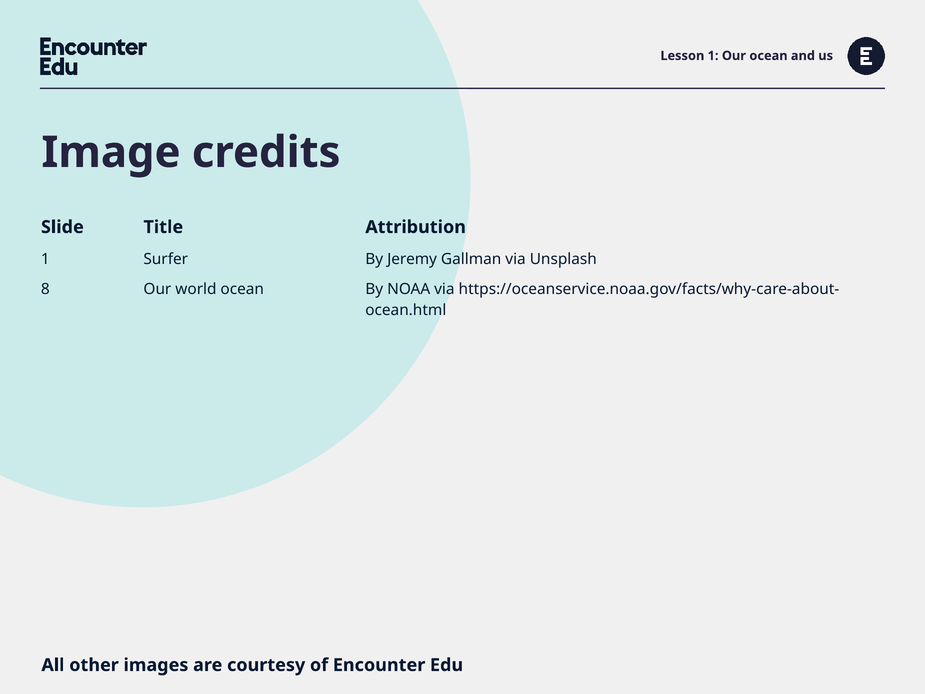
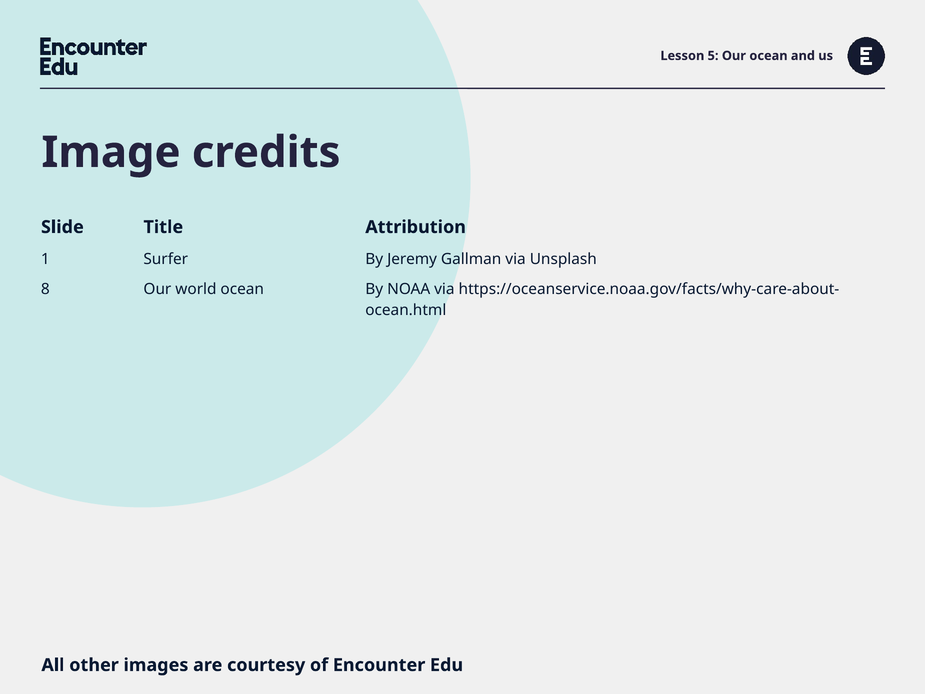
Lesson 1: 1 -> 5
